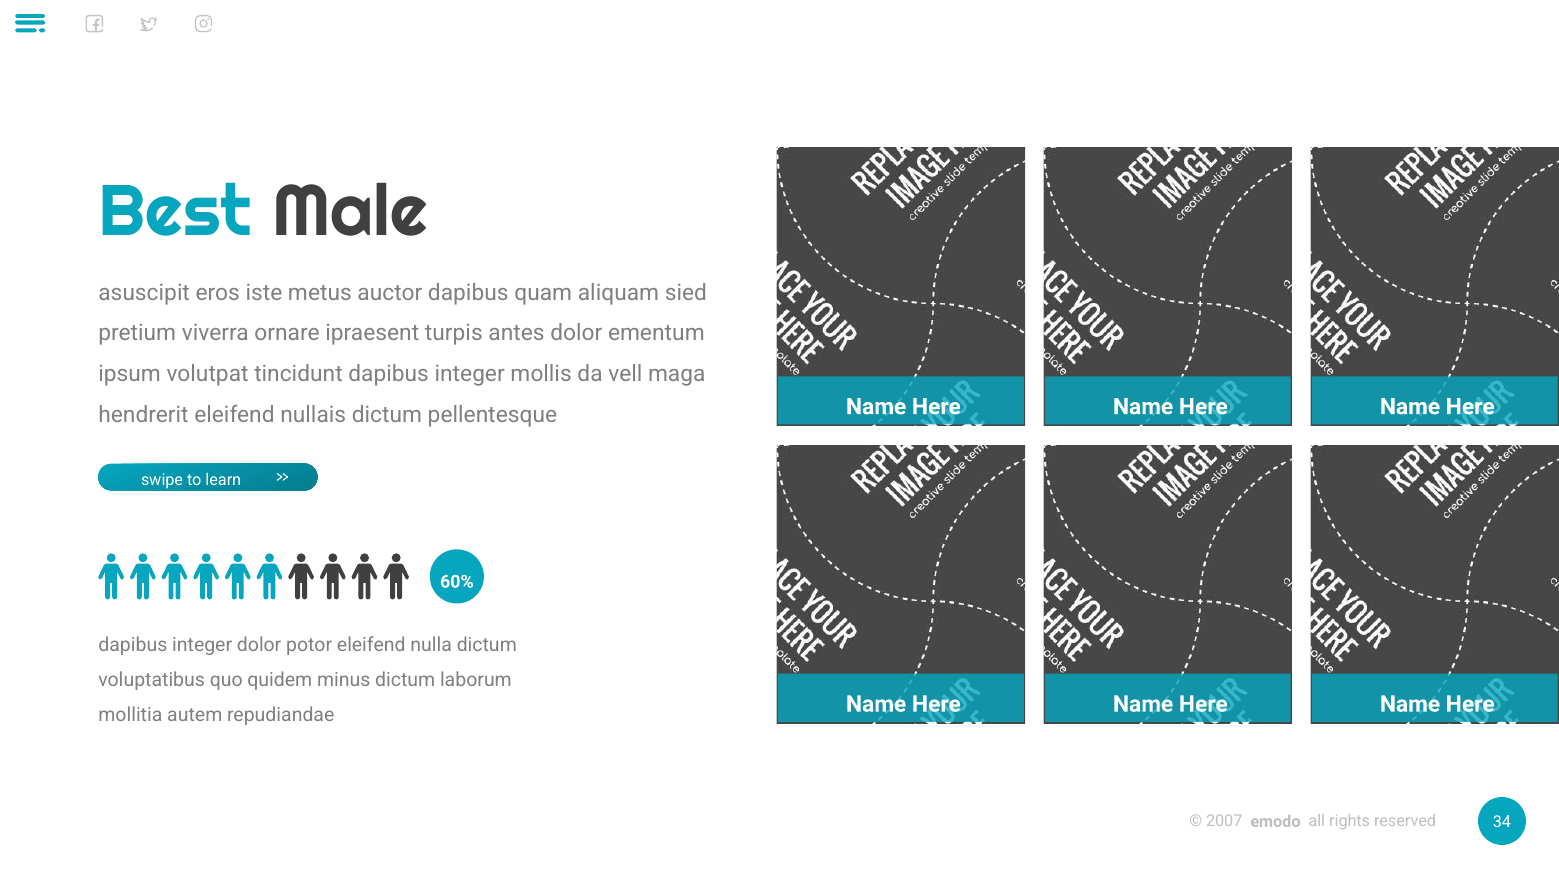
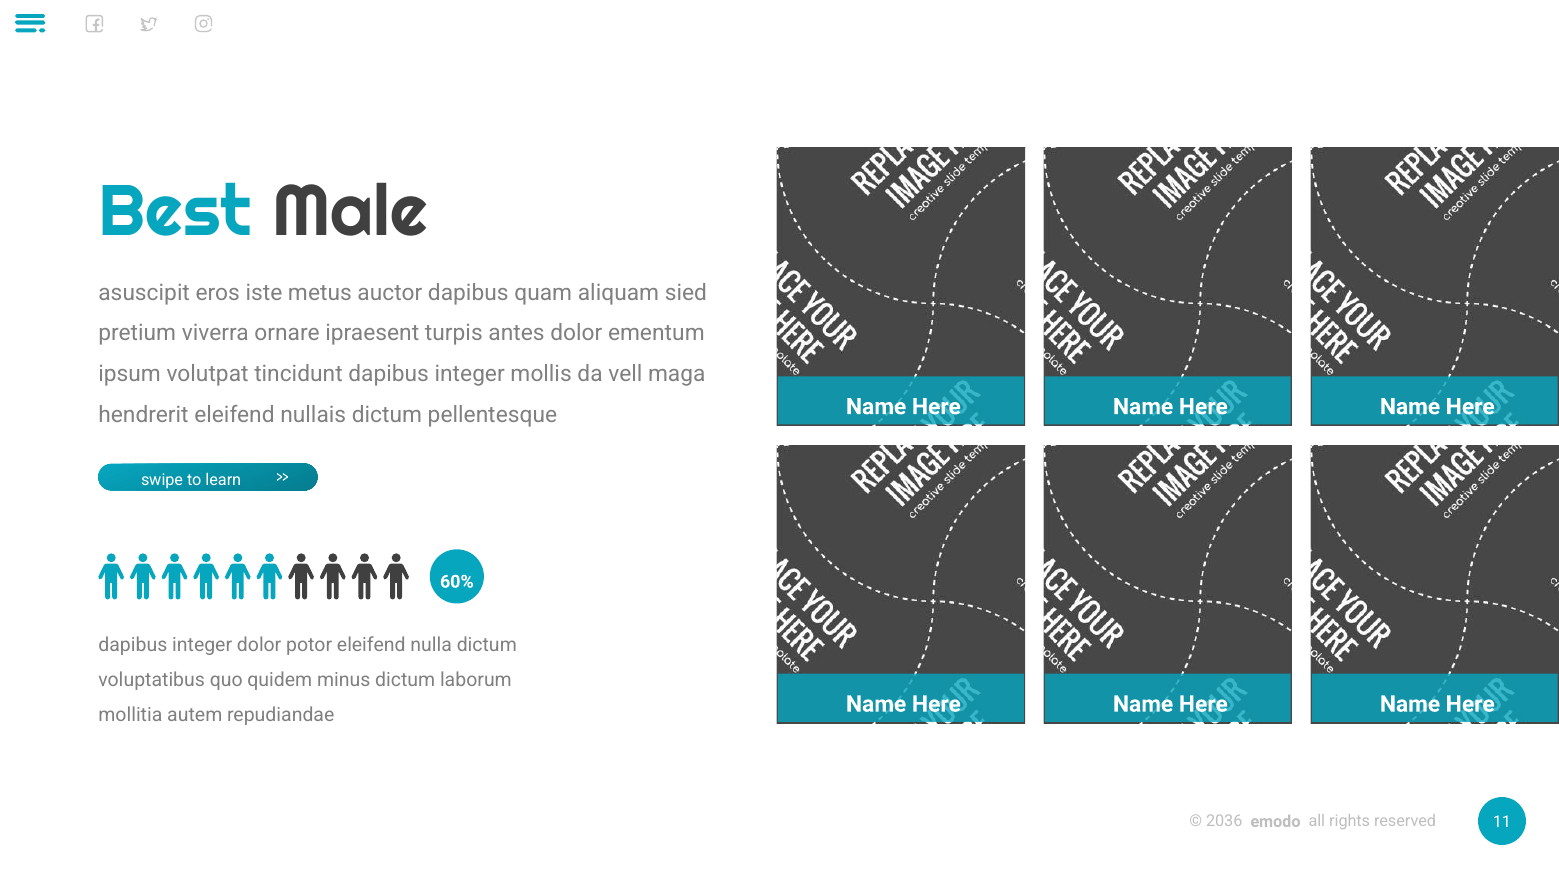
2007: 2007 -> 2036
34: 34 -> 11
